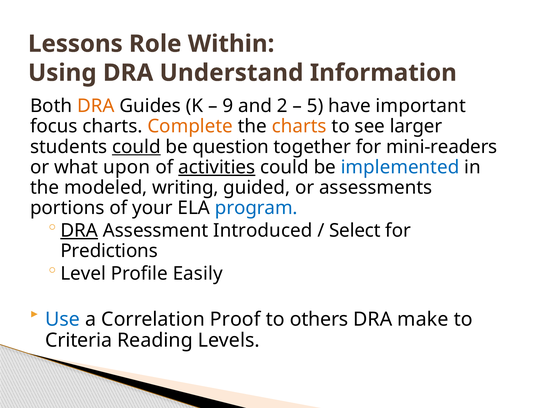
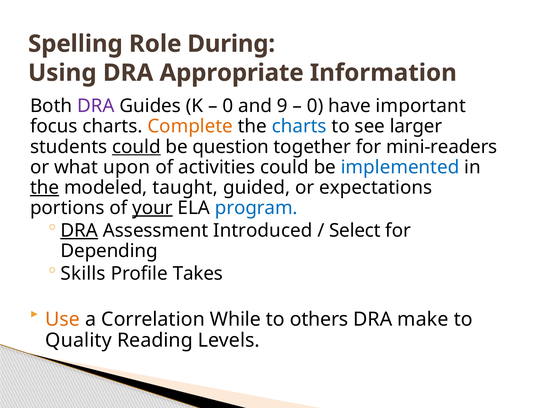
Lessons: Lessons -> Spelling
Within: Within -> During
Understand: Understand -> Appropriate
DRA at (96, 106) colour: orange -> purple
9 at (228, 106): 9 -> 0
2: 2 -> 9
5 at (315, 106): 5 -> 0
charts at (299, 126) colour: orange -> blue
activities underline: present -> none
the at (45, 188) underline: none -> present
writing: writing -> taught
assessments: assessments -> expectations
your underline: none -> present
Predictions: Predictions -> Depending
Level: Level -> Skills
Easily: Easily -> Takes
Use colour: blue -> orange
Proof: Proof -> While
Criteria: Criteria -> Quality
